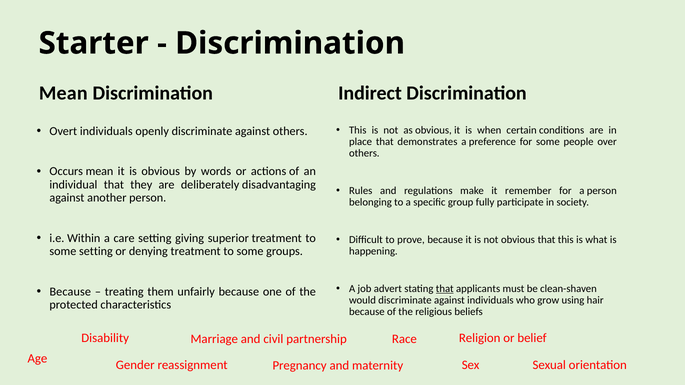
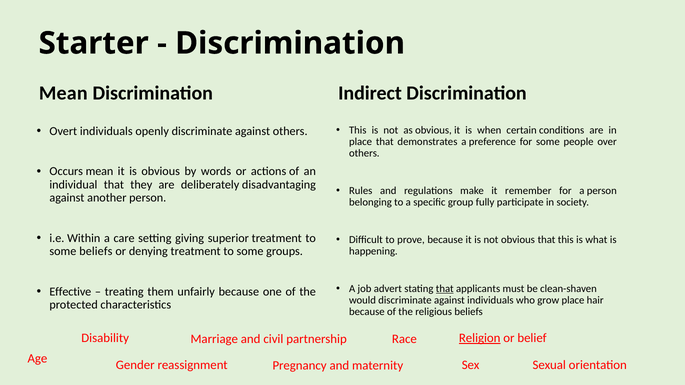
some setting: setting -> beliefs
Because at (70, 292): Because -> Effective
grow using: using -> place
Religion underline: none -> present
